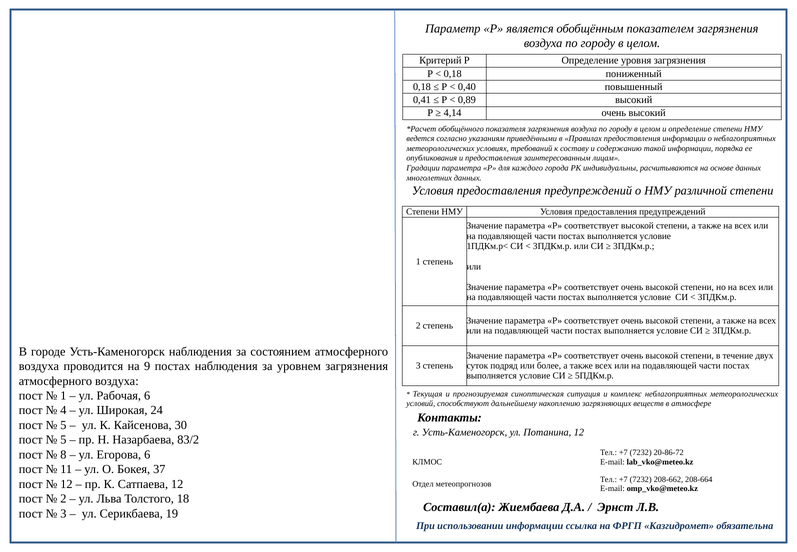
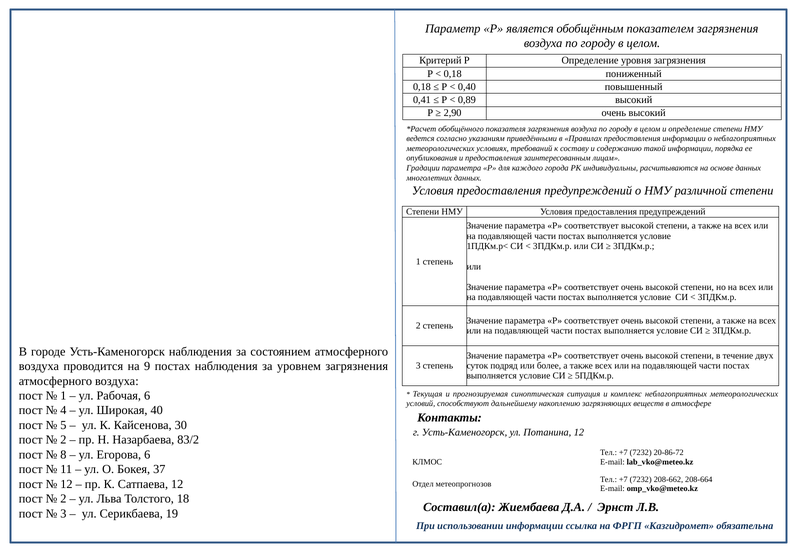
4,14: 4,14 -> 2,90
24: 24 -> 40
5 at (63, 440): 5 -> 2
